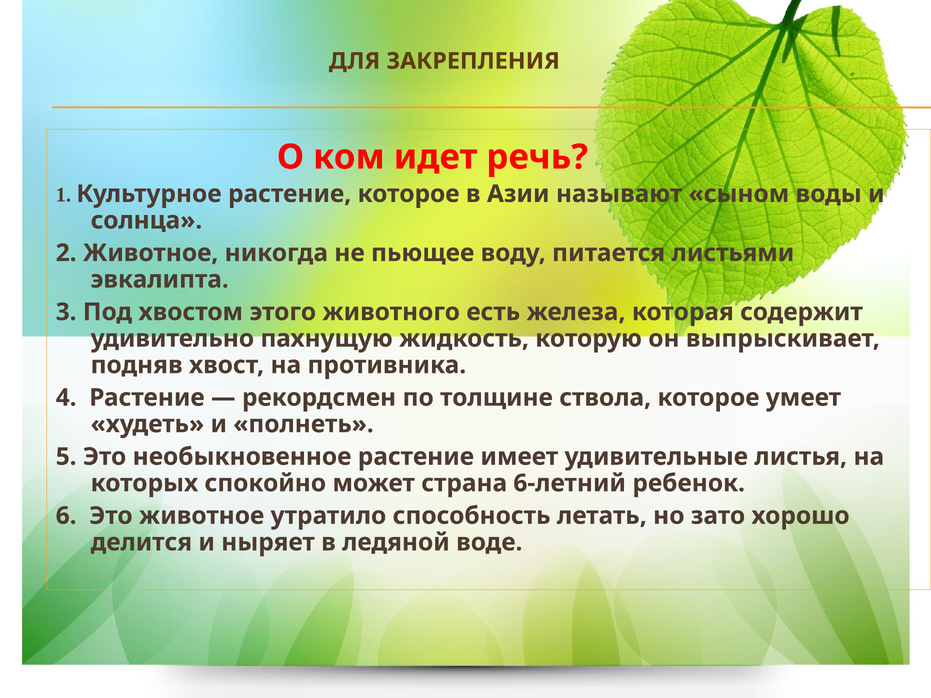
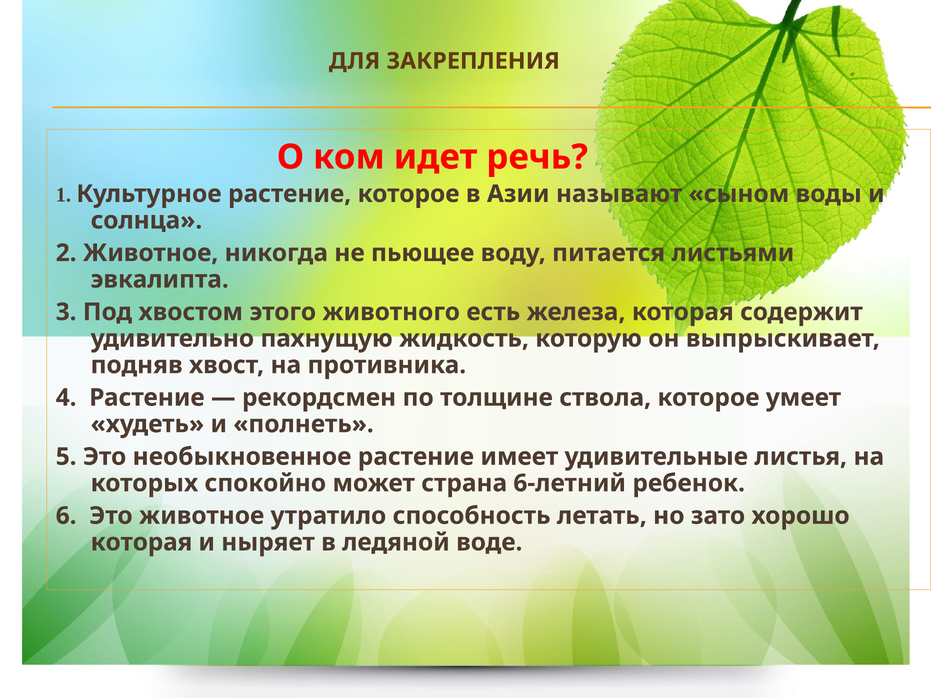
делится at (141, 542): делится -> которая
